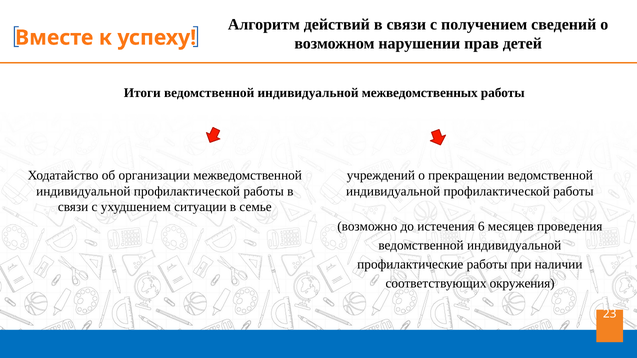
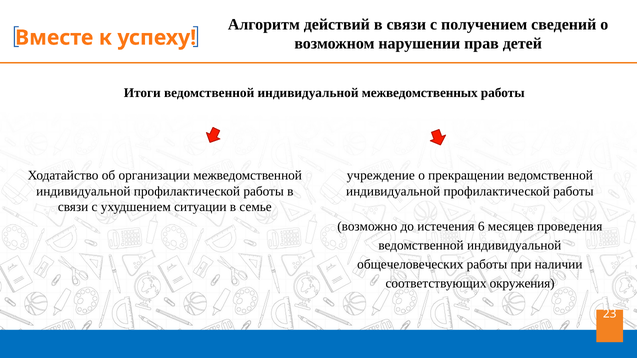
учреждений: учреждений -> учреждение
профилактические: профилактические -> общечеловеческих
